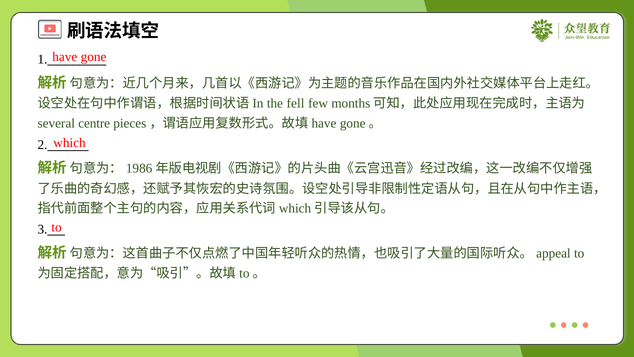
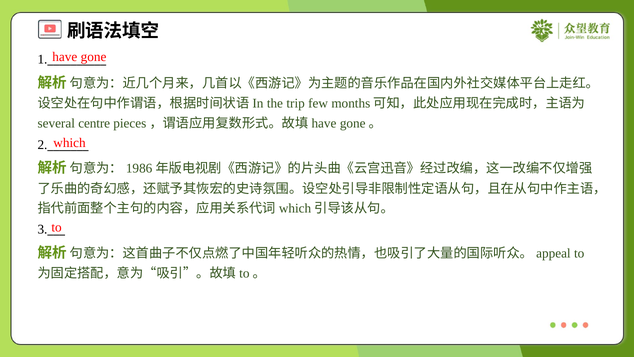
fell: fell -> trip
